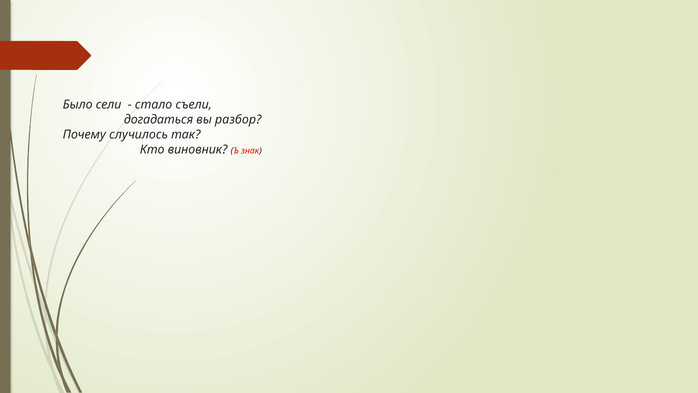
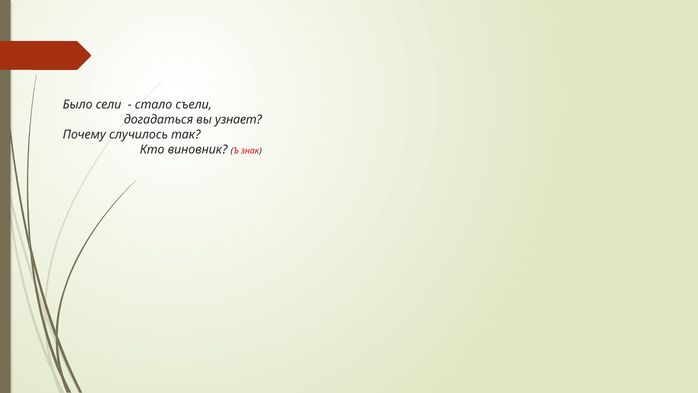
разбор: разбор -> узнает
